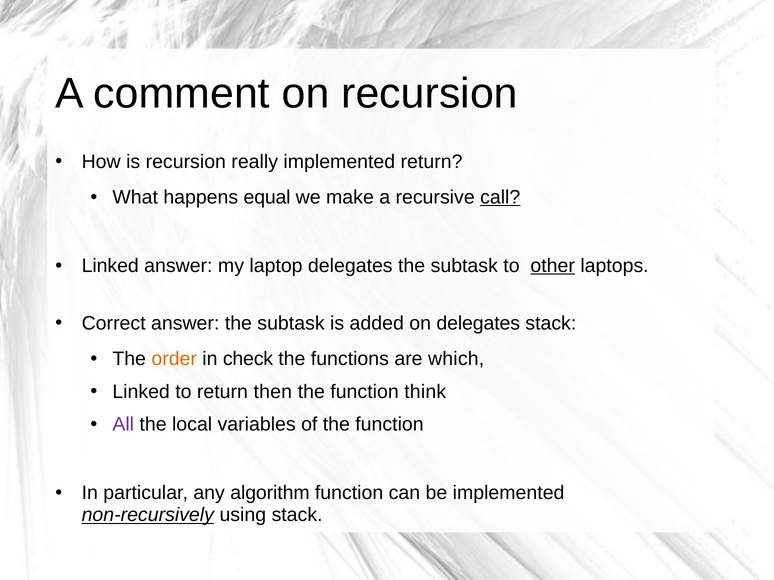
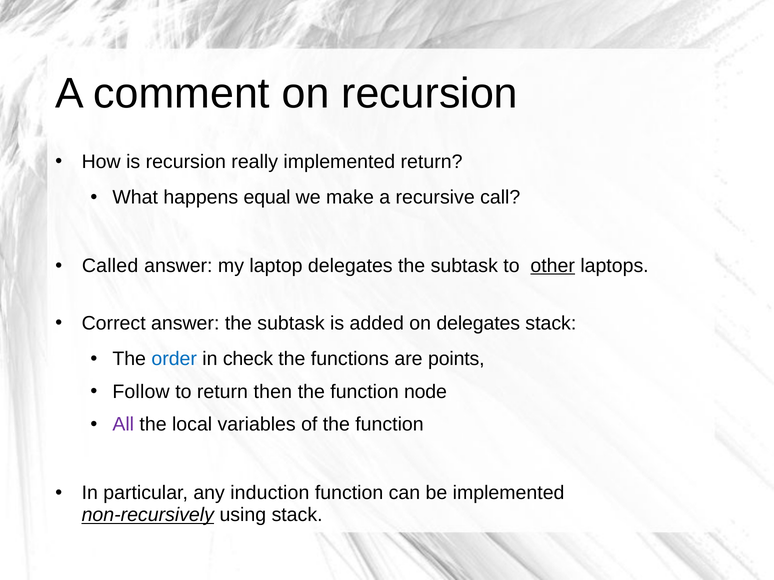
call underline: present -> none
Linked at (110, 266): Linked -> Called
order colour: orange -> blue
which: which -> points
Linked at (141, 392): Linked -> Follow
think: think -> node
algorithm: algorithm -> induction
